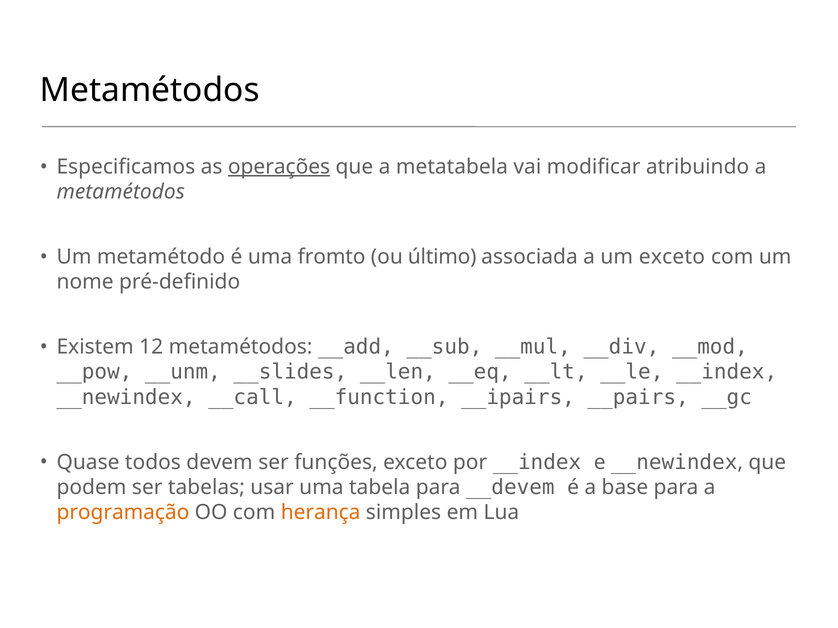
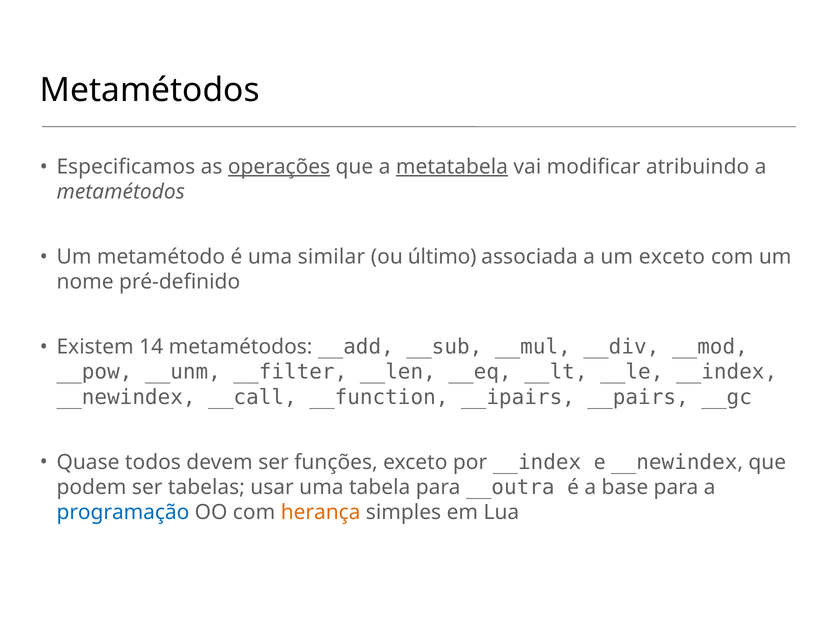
metatabela underline: none -> present
fromto: fromto -> similar
12: 12 -> 14
__slides: __slides -> __filter
__devem: __devem -> __outra
programação colour: orange -> blue
